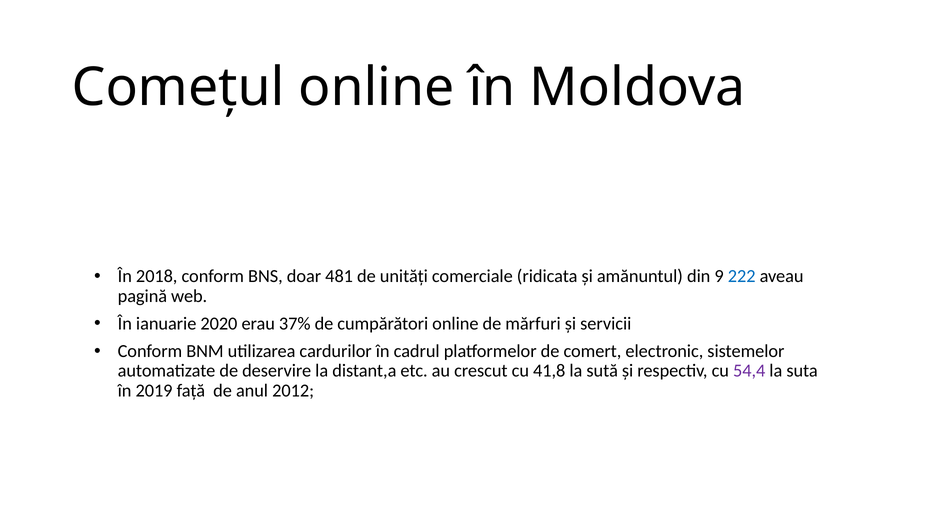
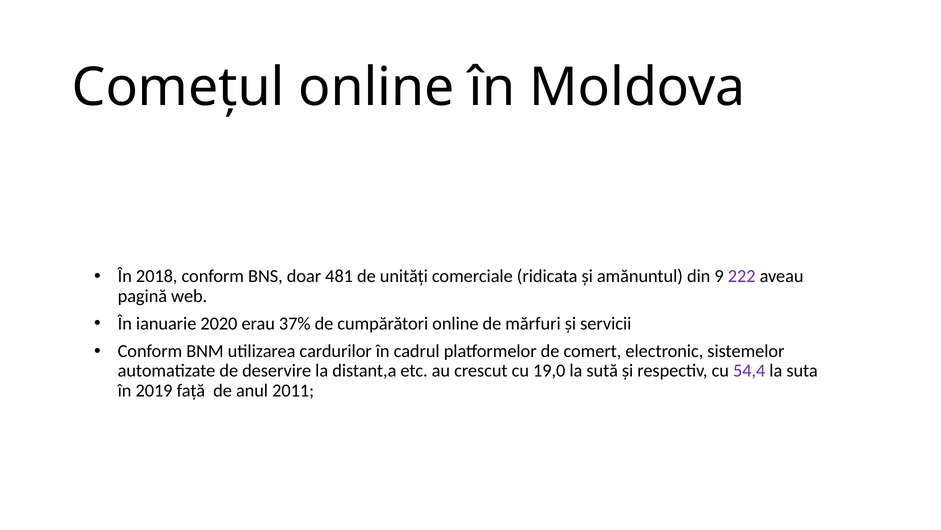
222 colour: blue -> purple
41,8: 41,8 -> 19,0
2012: 2012 -> 2011
